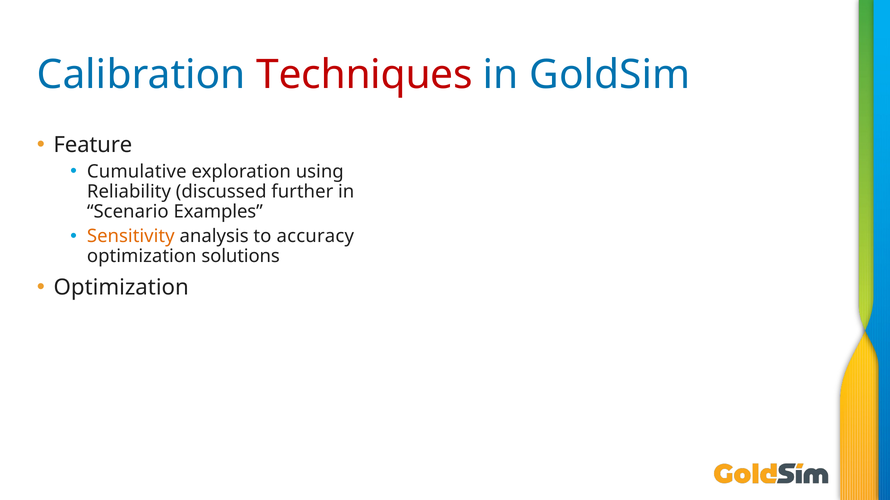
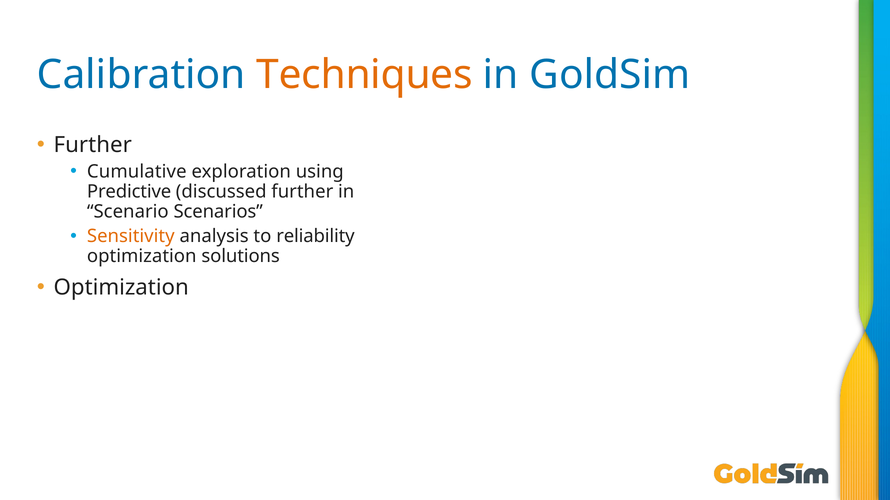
Techniques colour: red -> orange
Feature at (93, 145): Feature -> Further
Reliability: Reliability -> Predictive
Examples: Examples -> Scenarios
accuracy: accuracy -> reliability
